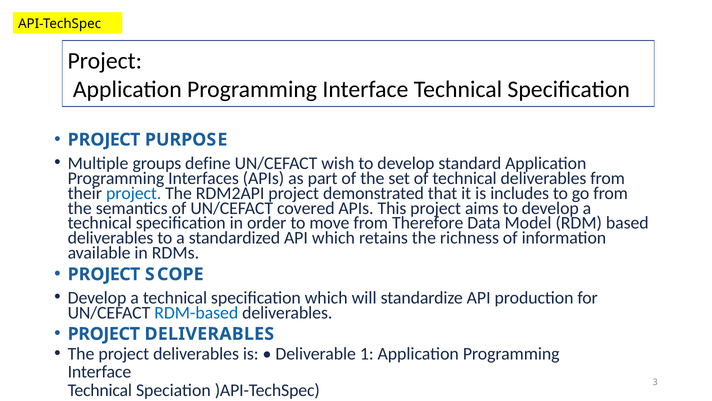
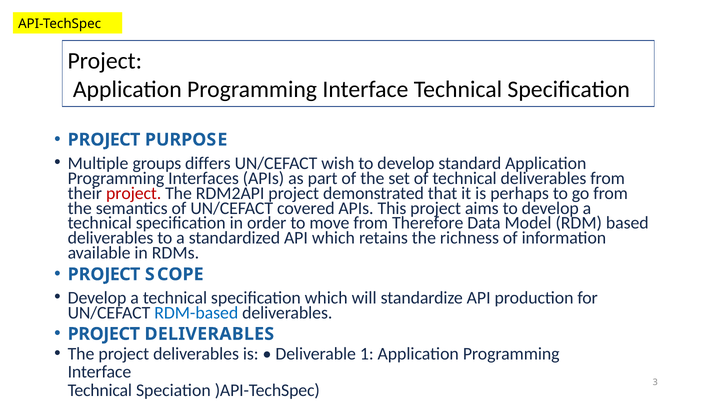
define: define -> differs
project at (134, 193) colour: blue -> red
includes: includes -> perhaps
